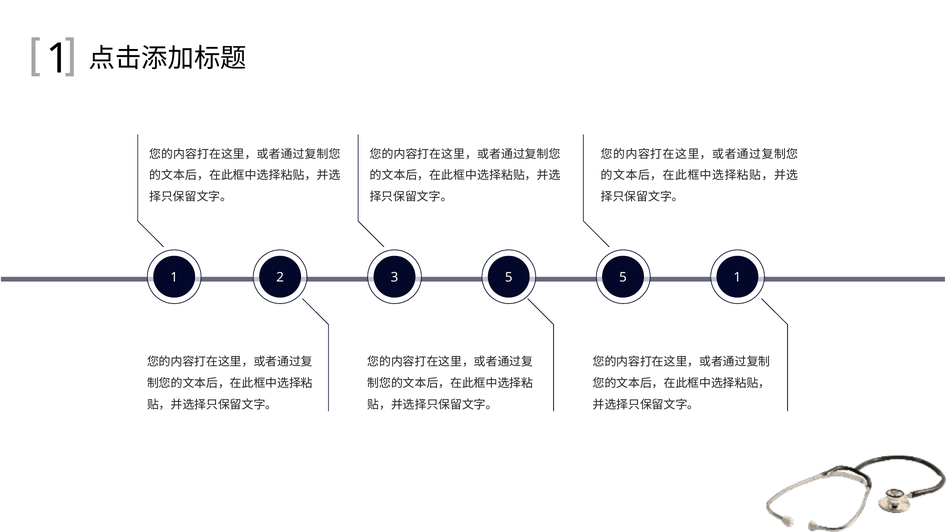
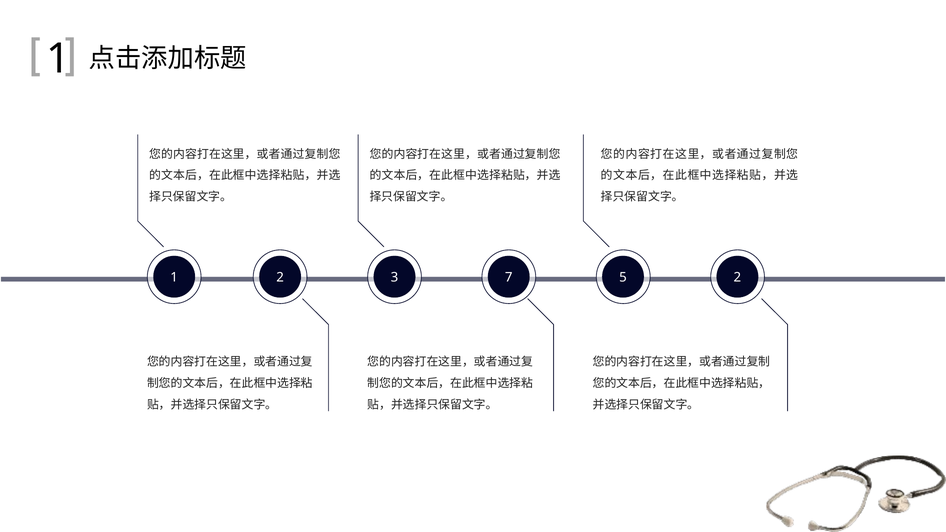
3 5: 5 -> 7
5 1: 1 -> 2
